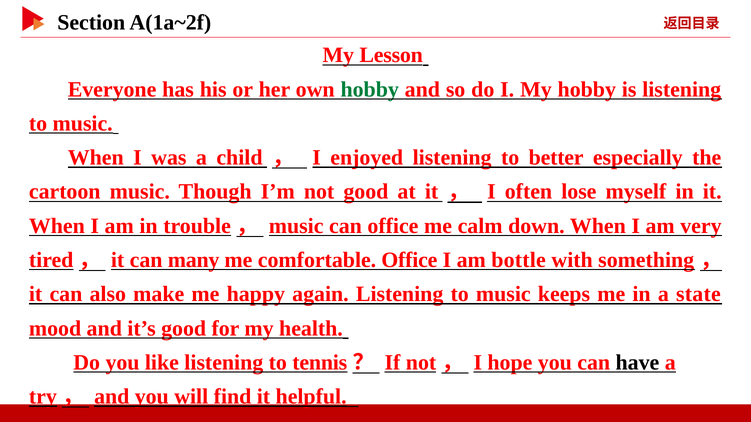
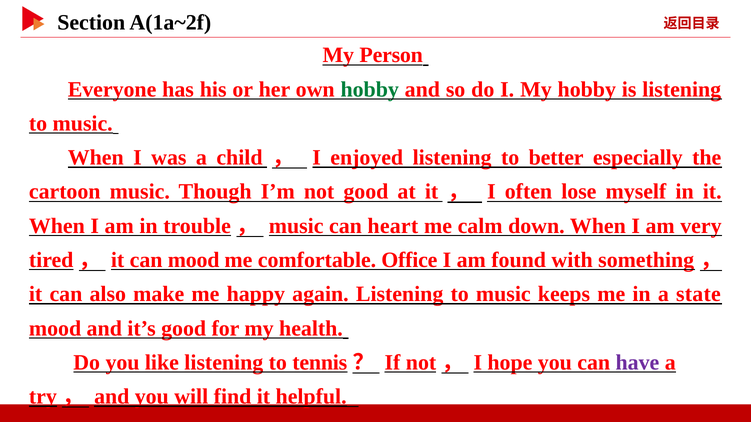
Lesson: Lesson -> Person
can office: office -> heart
can many: many -> mood
bottle: bottle -> found
have colour: black -> purple
